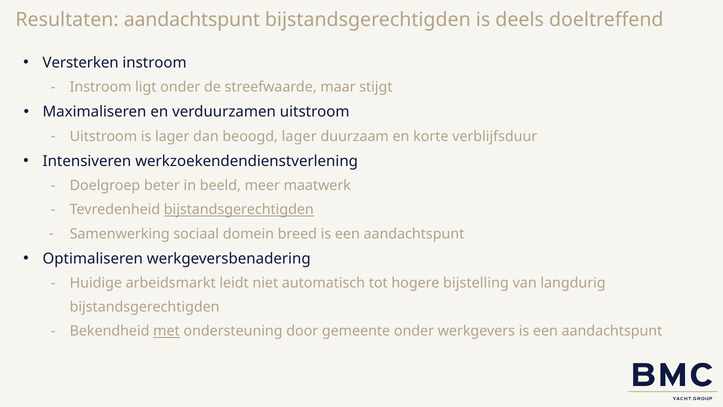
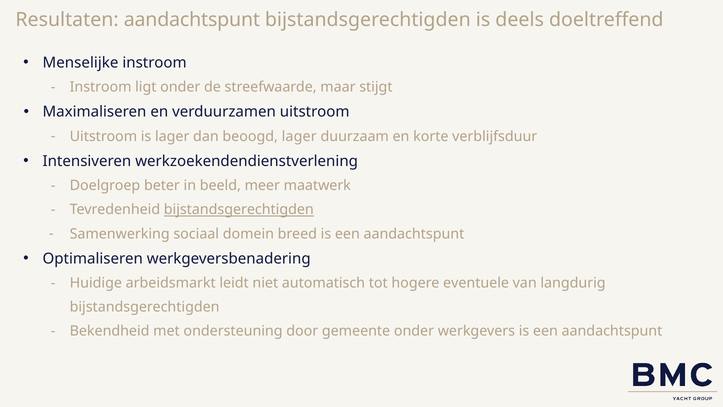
Versterken: Versterken -> Menselijke
bijstelling: bijstelling -> eventuele
met underline: present -> none
